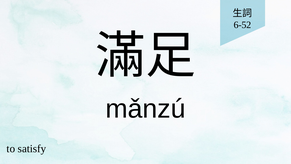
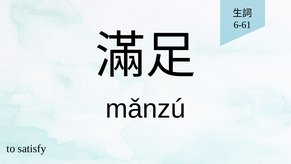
6-52: 6-52 -> 6-61
